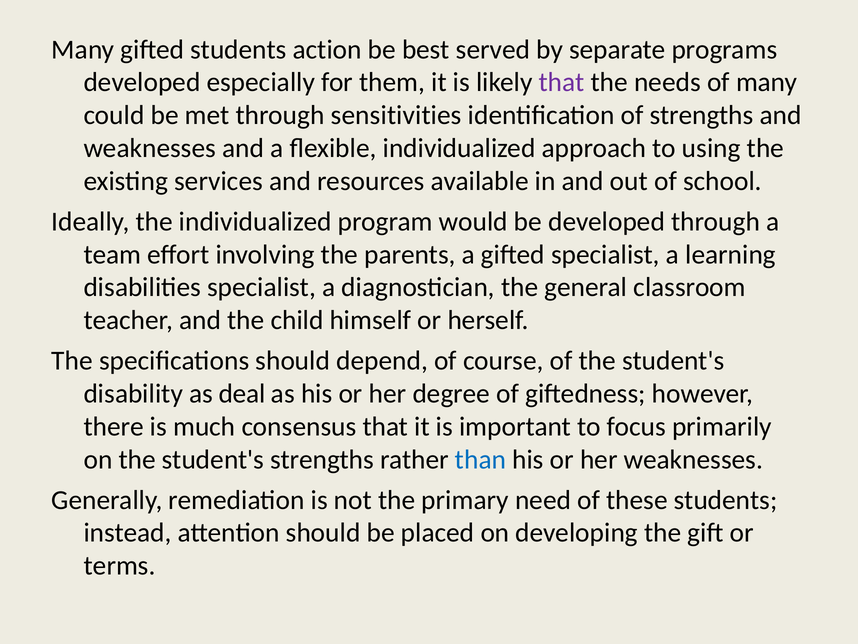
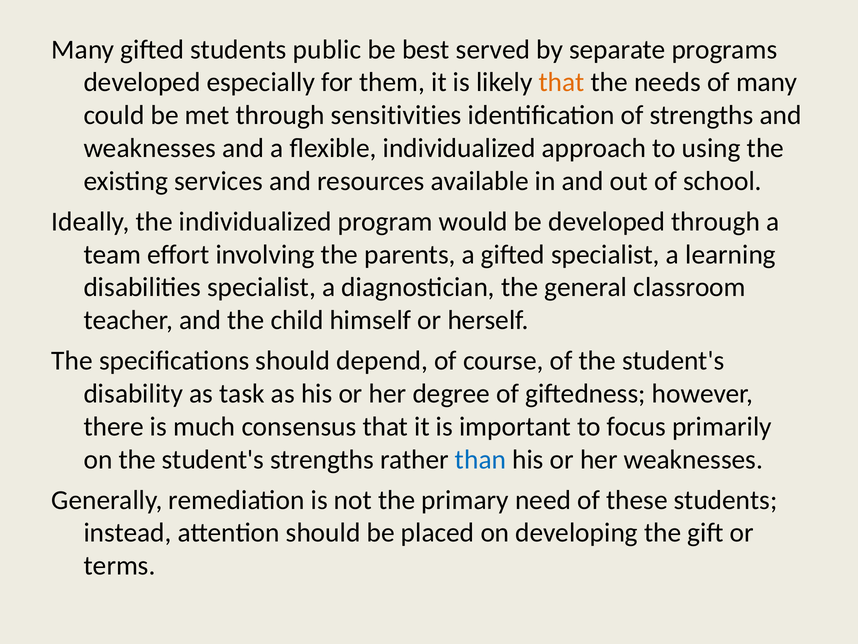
action: action -> public
that at (562, 82) colour: purple -> orange
deal: deal -> task
